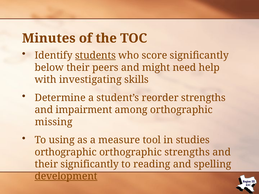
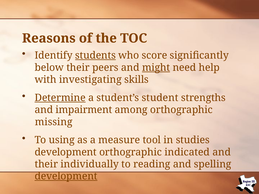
Minutes: Minutes -> Reasons
might underline: none -> present
Determine underline: none -> present
reorder: reorder -> student
orthographic at (66, 152): orthographic -> development
orthographic strengths: strengths -> indicated
their significantly: significantly -> individually
